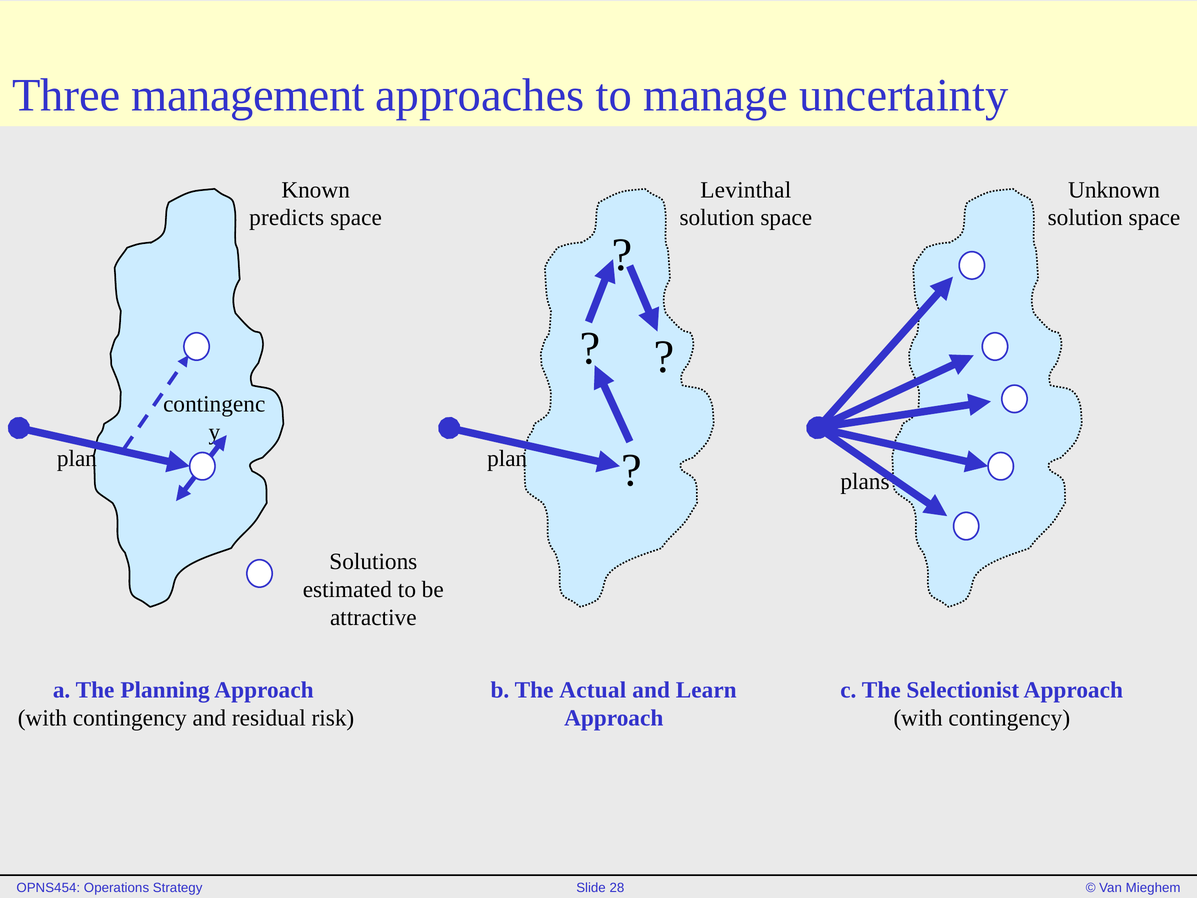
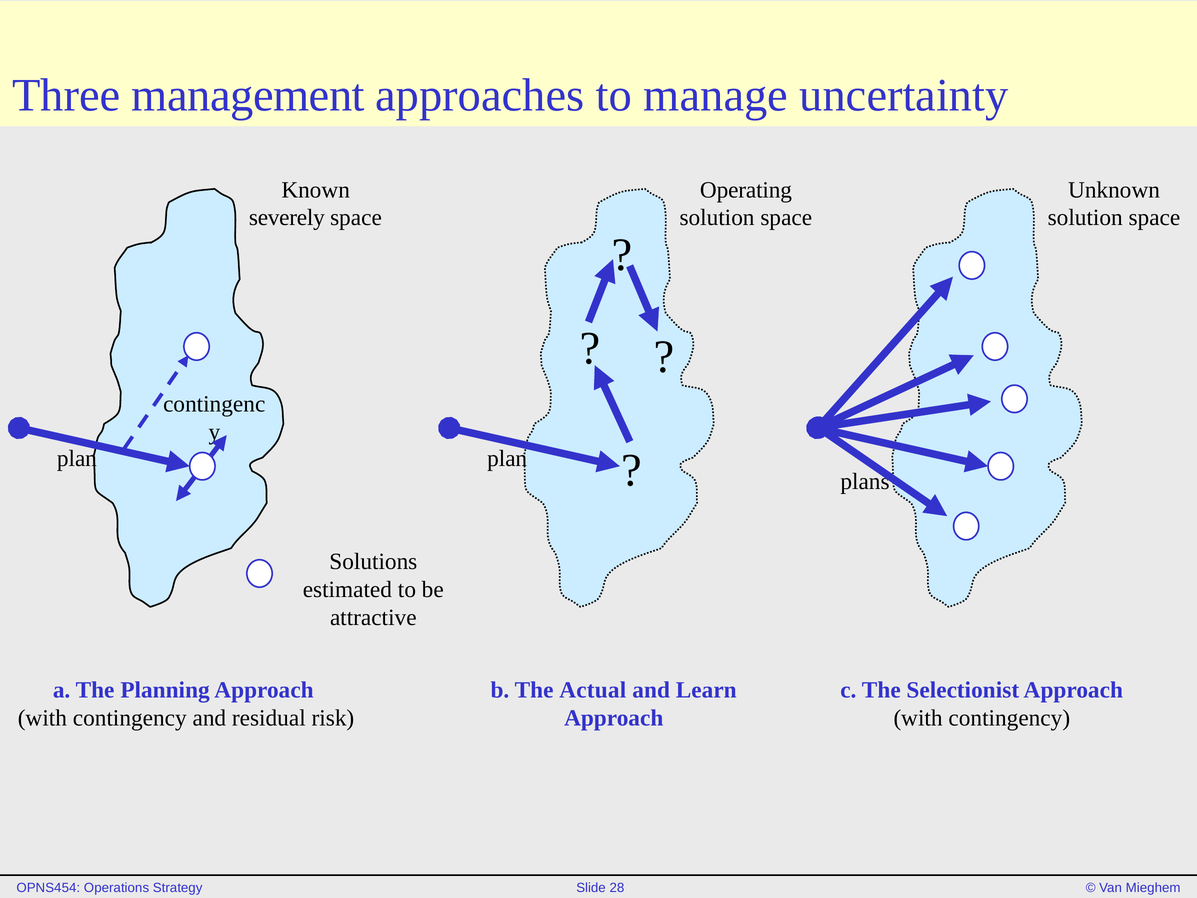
Levinthal: Levinthal -> Operating
predicts: predicts -> severely
